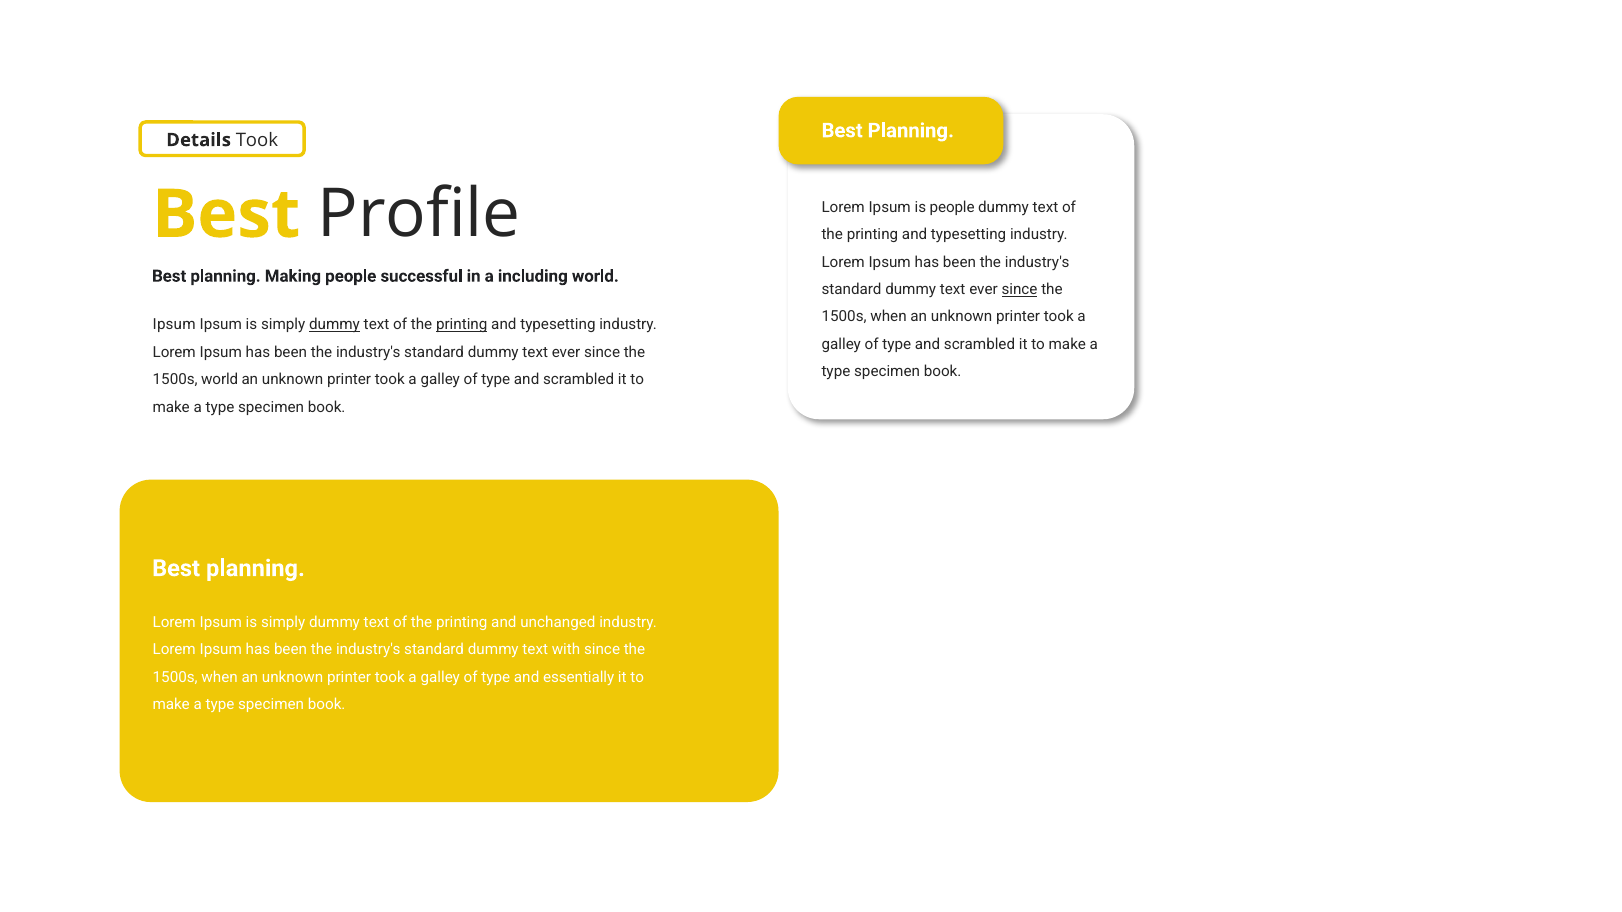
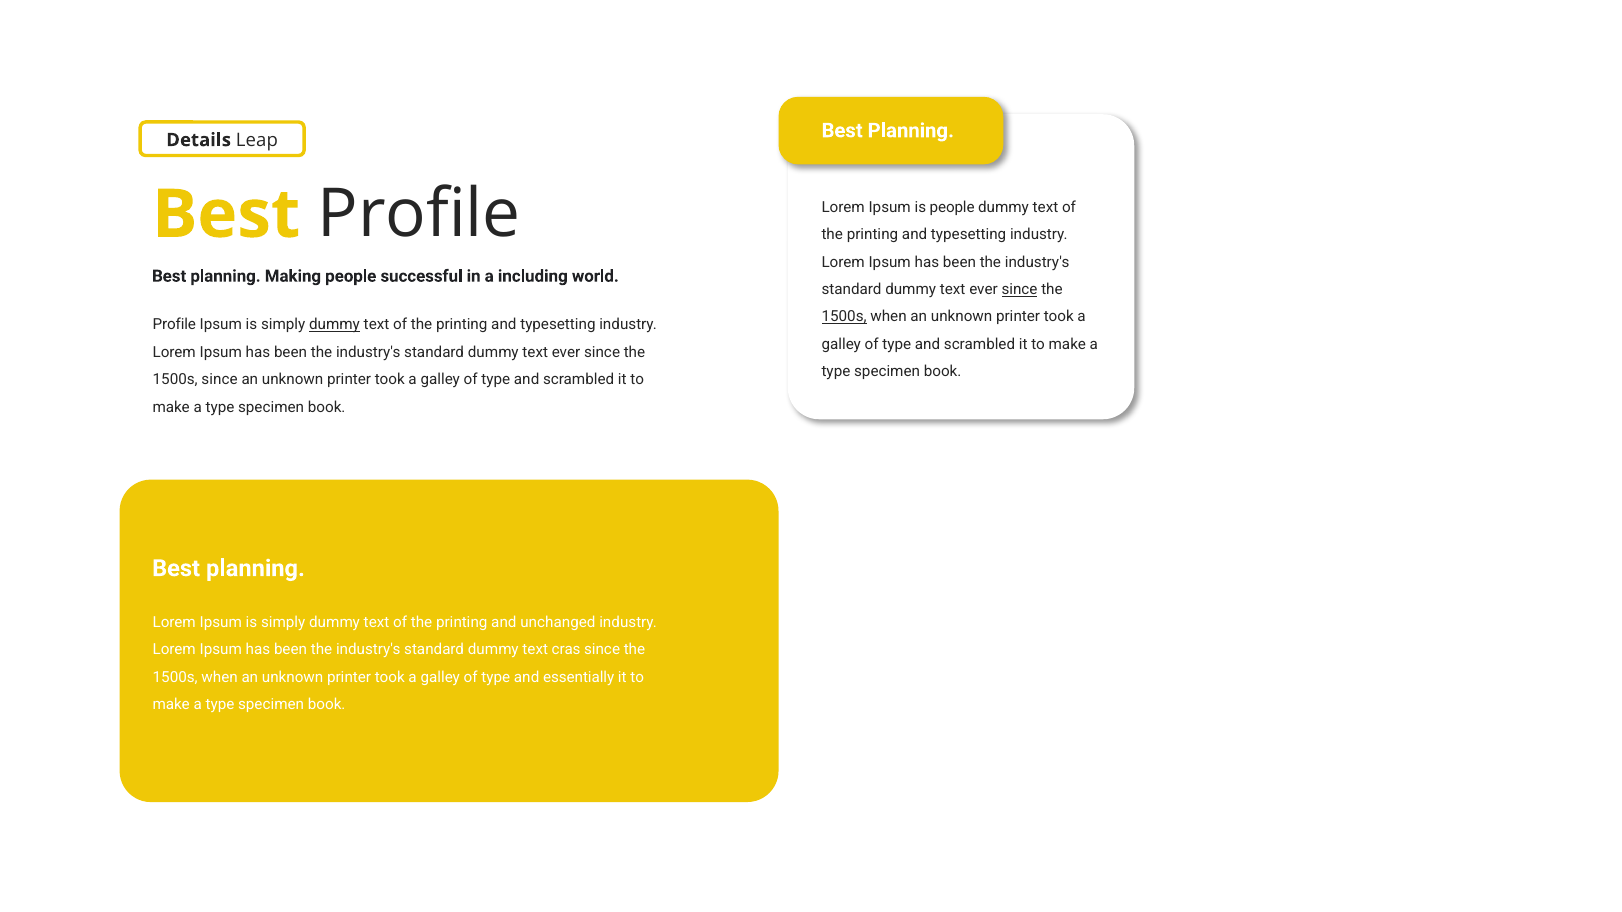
Details Took: Took -> Leap
1500s at (844, 317) underline: none -> present
Ipsum at (174, 325): Ipsum -> Profile
printing at (462, 325) underline: present -> none
1500s world: world -> since
with: with -> cras
